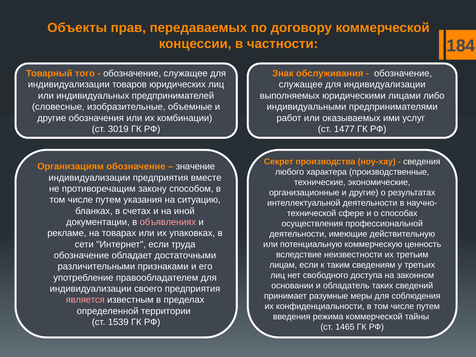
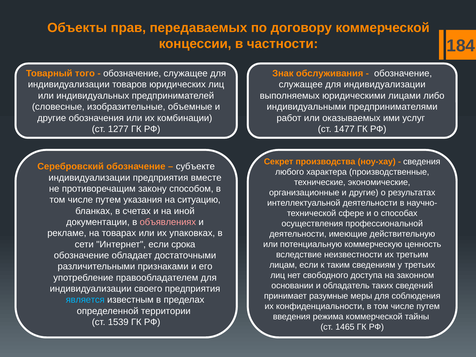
3019: 3019 -> 1277
Организациям: Организациям -> Серебровский
значение: значение -> субъекте
труда: труда -> срока
является colour: pink -> light blue
